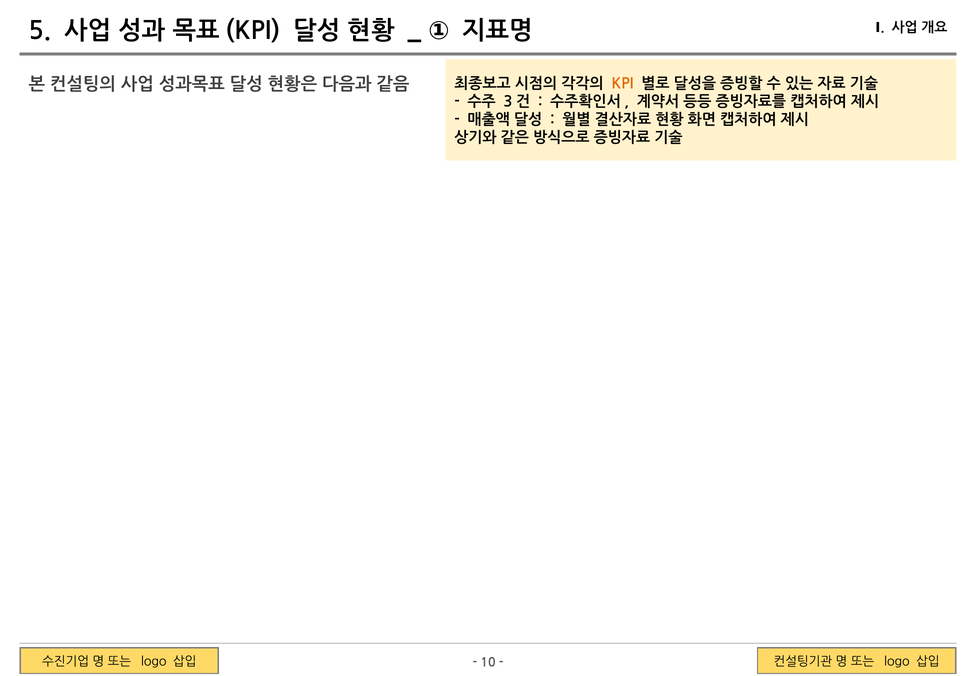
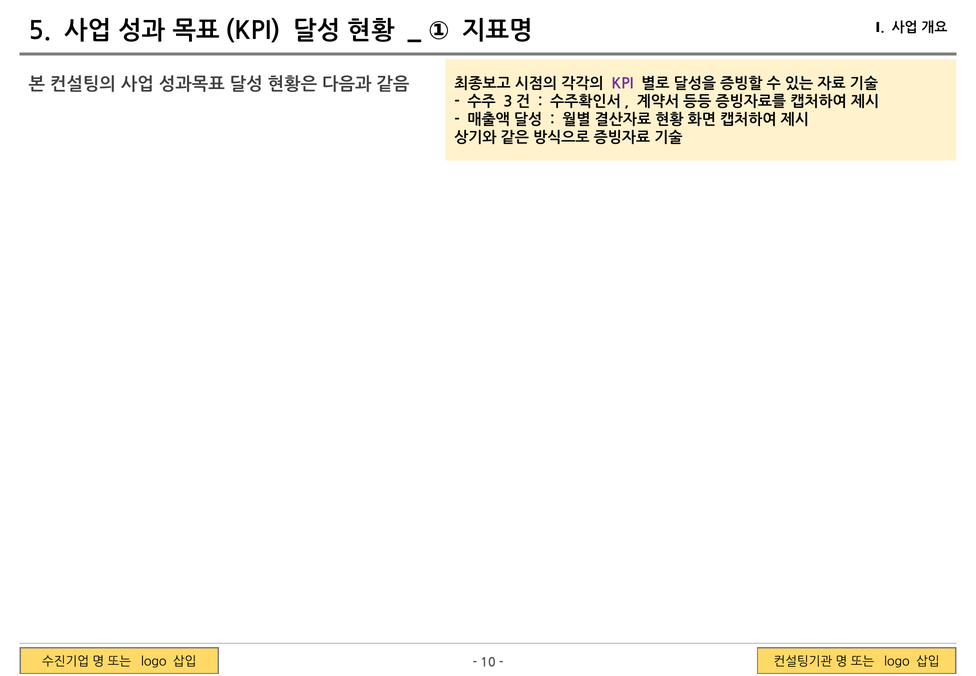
KPI colour: orange -> purple
